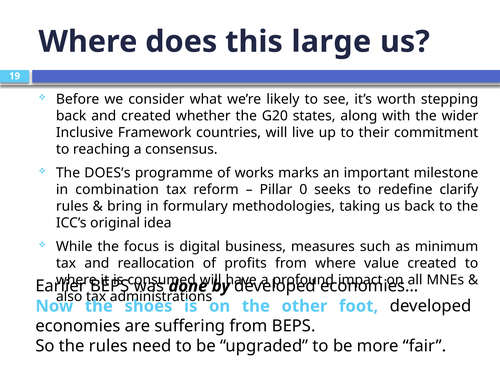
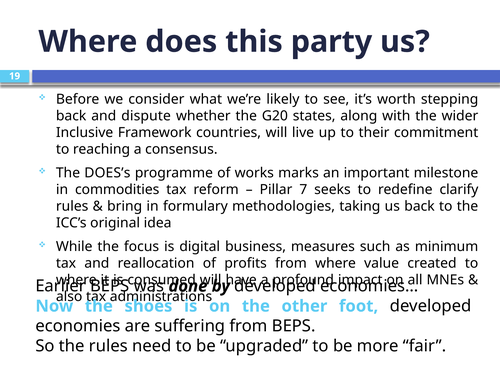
large: large -> party
and created: created -> dispute
combination: combination -> commodities
0: 0 -> 7
